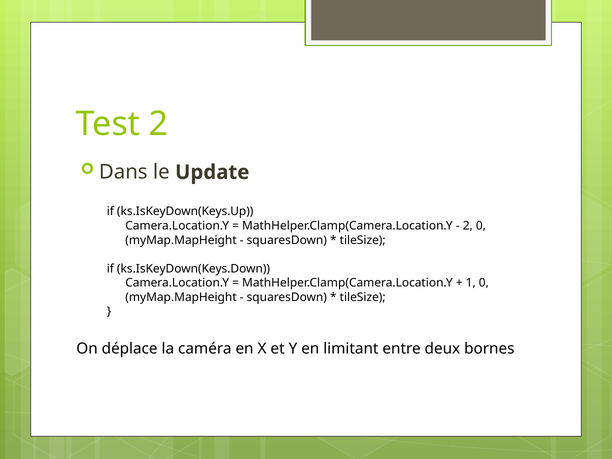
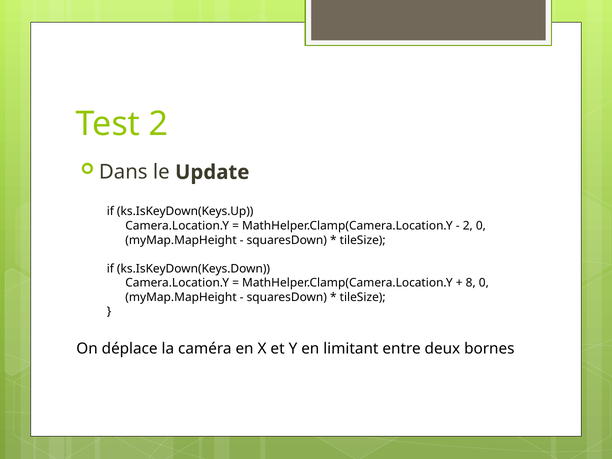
1: 1 -> 8
